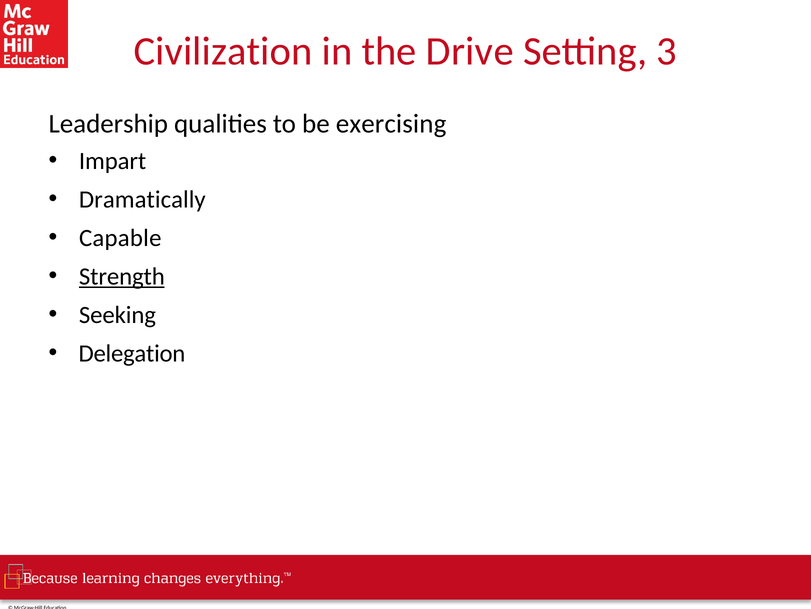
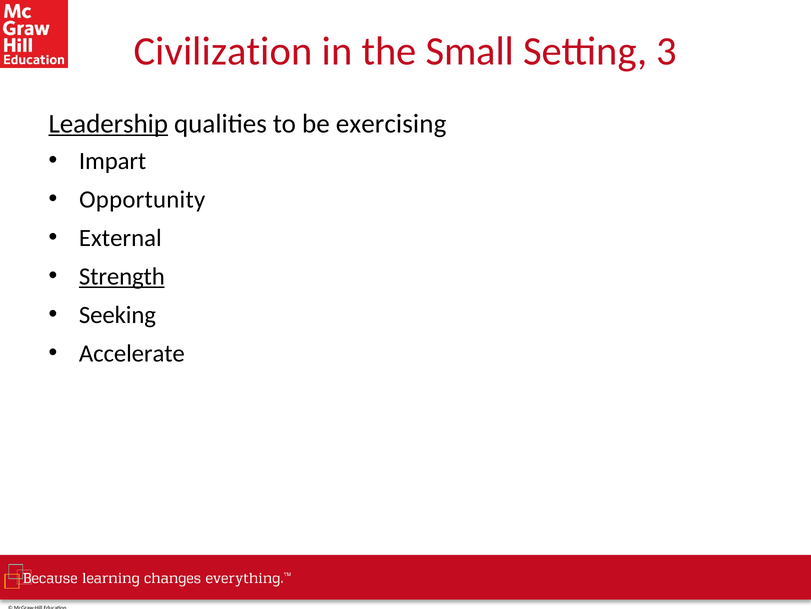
Drive: Drive -> Small
Leadership underline: none -> present
Dramatically: Dramatically -> Opportunity
Capable: Capable -> External
Delegation: Delegation -> Accelerate
